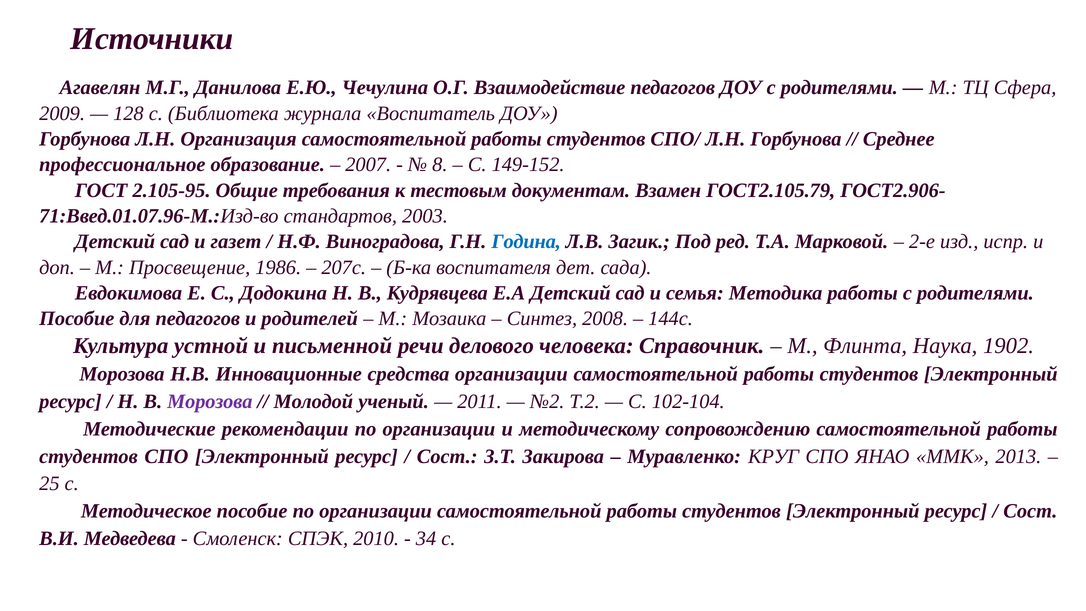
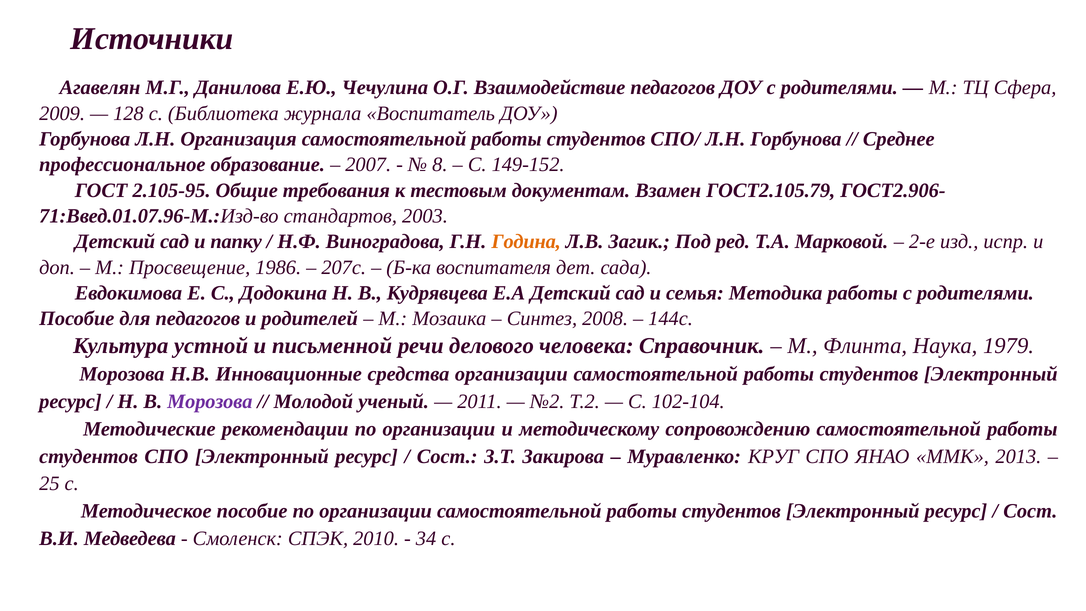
газет: газет -> папку
Година colour: blue -> orange
1902: 1902 -> 1979
